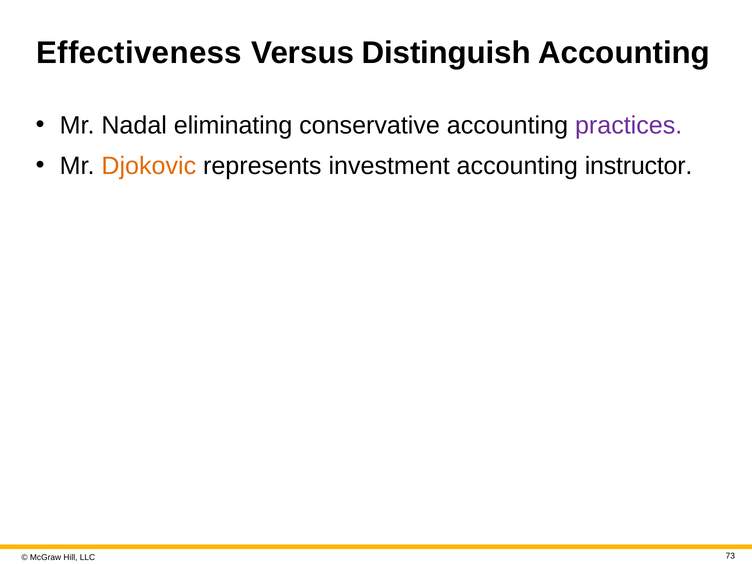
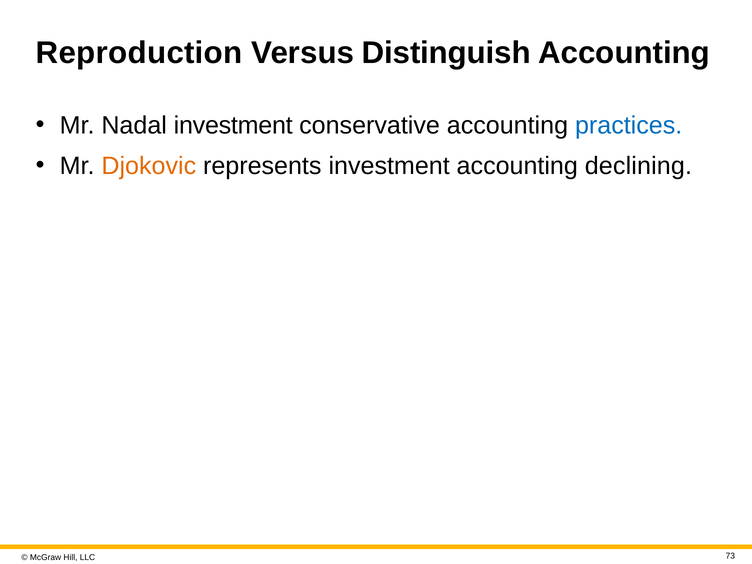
Effectiveness: Effectiveness -> Reproduction
Nadal eliminating: eliminating -> investment
practices colour: purple -> blue
instructor: instructor -> declining
